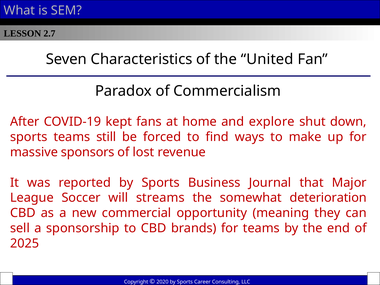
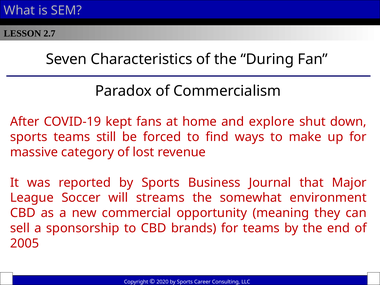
United: United -> During
sponsors: sponsors -> category
deterioration: deterioration -> environment
2025: 2025 -> 2005
